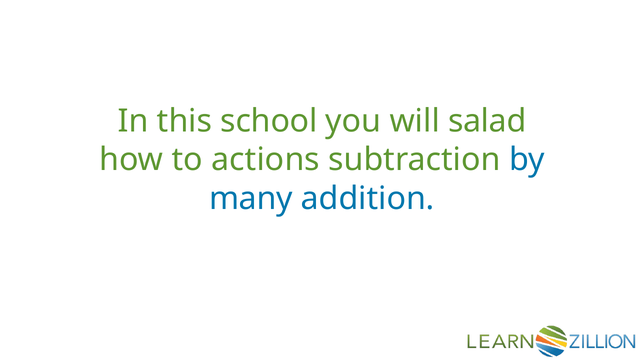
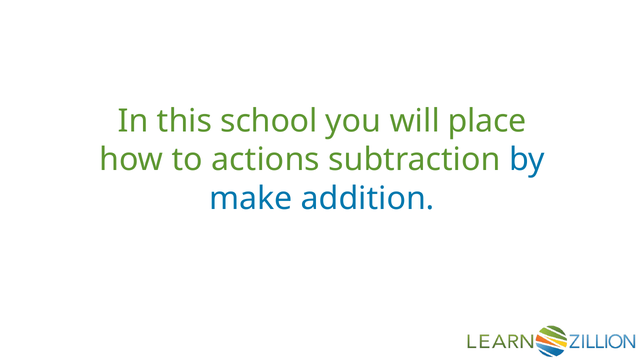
salad: salad -> place
many: many -> make
